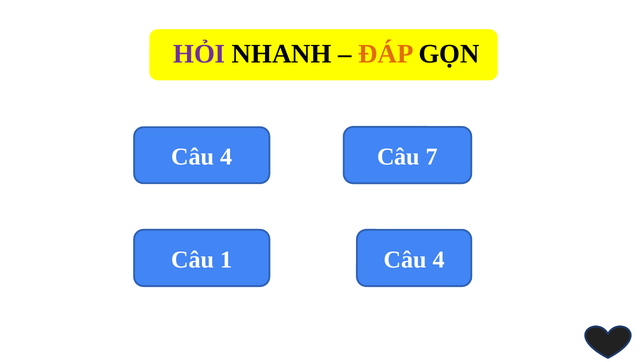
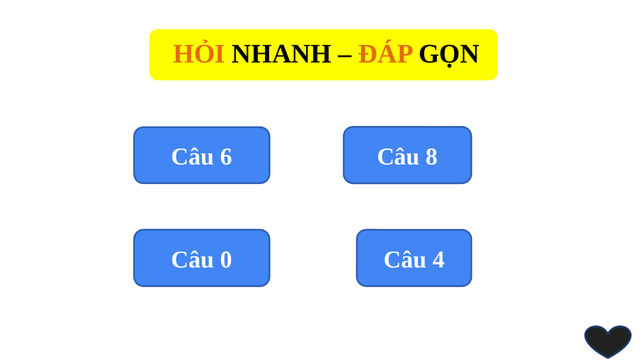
HỎI colour: purple -> orange
4 at (226, 157): 4 -> 6
7: 7 -> 8
1: 1 -> 0
